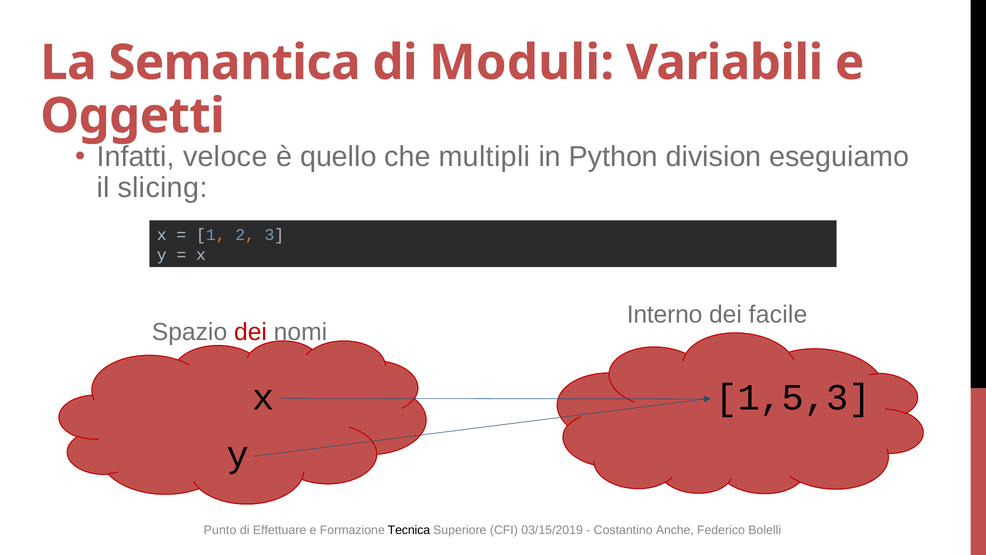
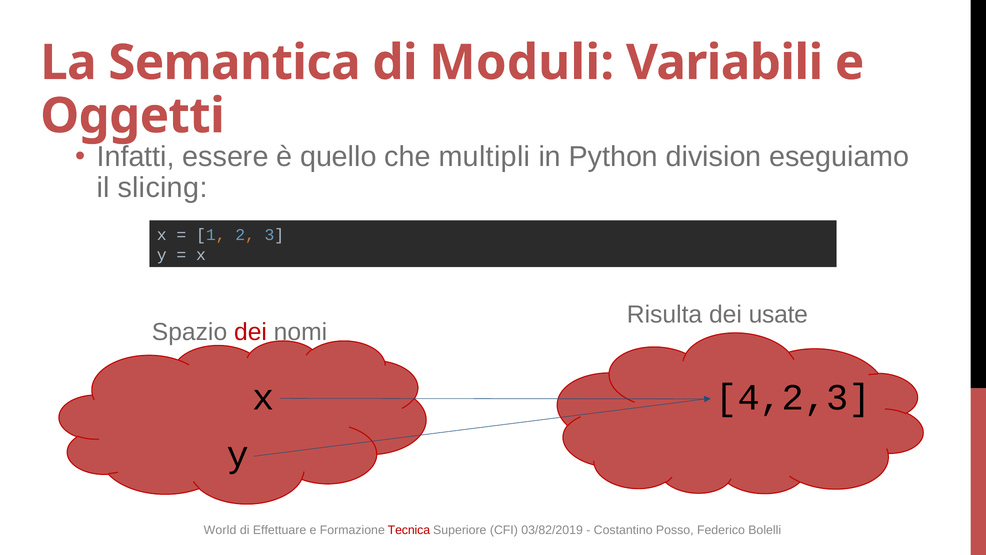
veloce: veloce -> essere
Interno: Interno -> Risulta
facile: facile -> usate
1,5,3: 1,5,3 -> 4,2,3
Punto: Punto -> World
Tecnica colour: black -> red
03/15/2019: 03/15/2019 -> 03/82/2019
Anche: Anche -> Posso
